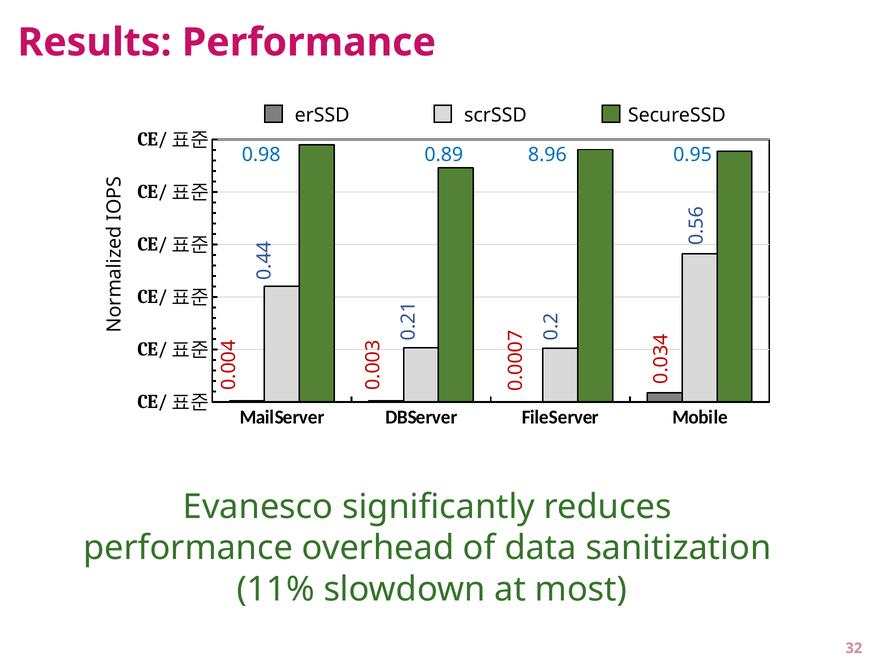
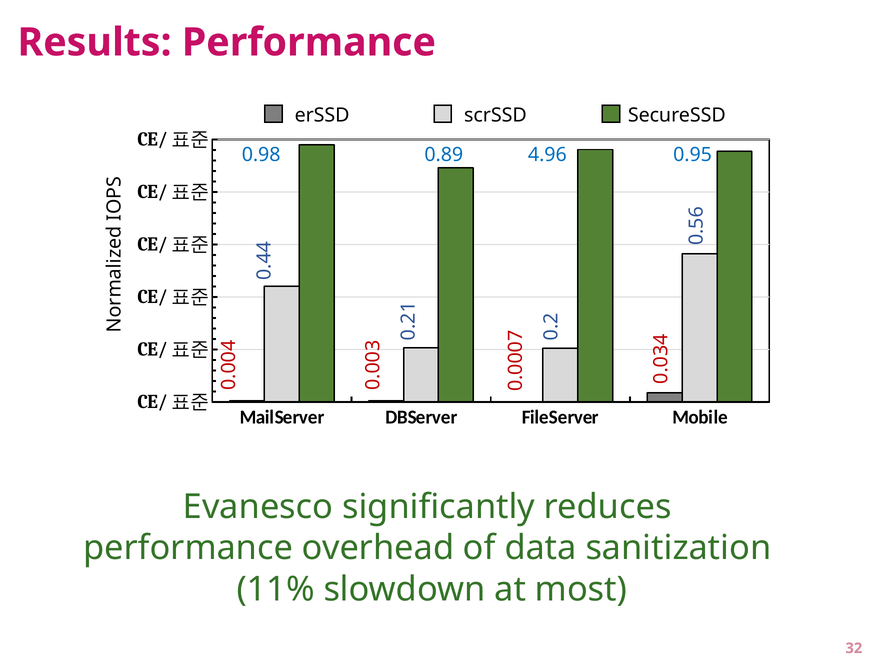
8.96: 8.96 -> 4.96
